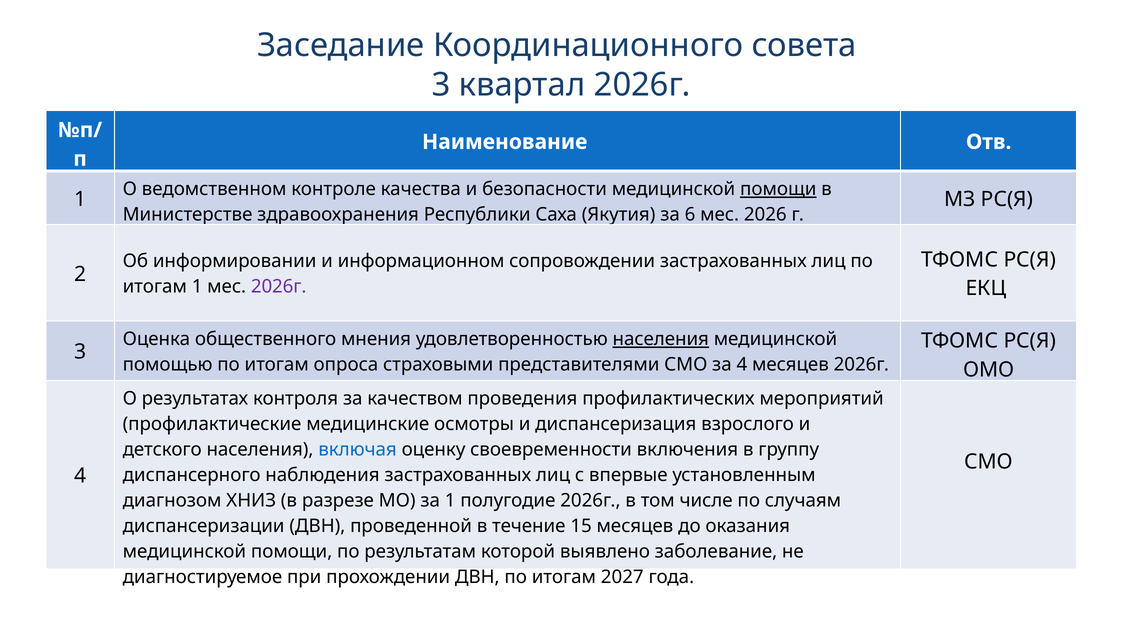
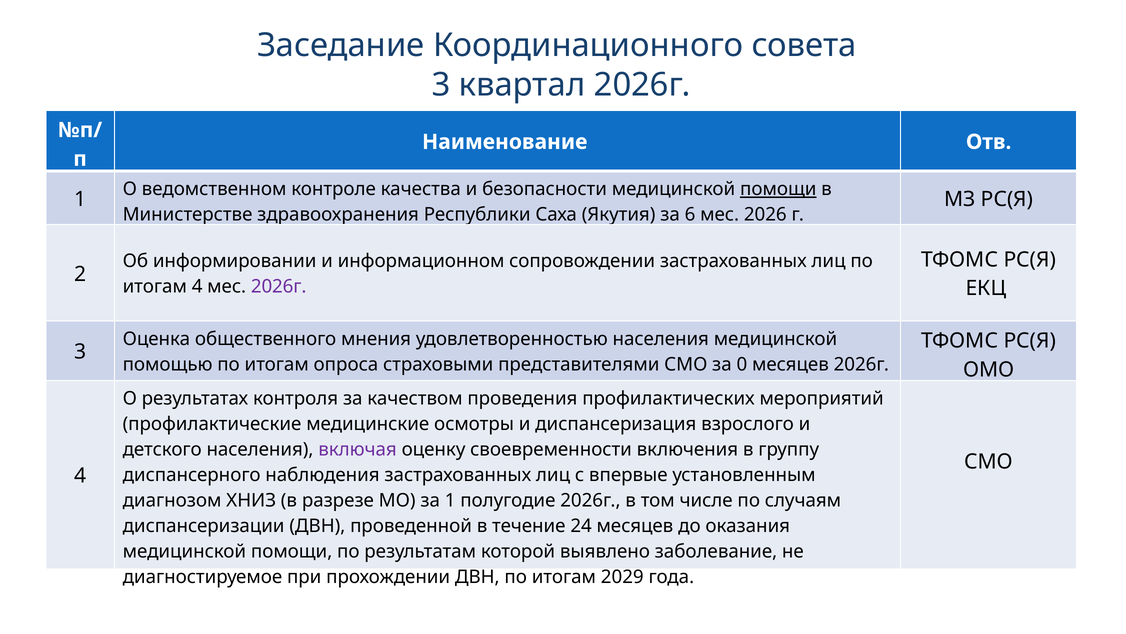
итогам 1: 1 -> 4
населения at (661, 339) underline: present -> none
за 4: 4 -> 0
включая colour: blue -> purple
15: 15 -> 24
2027: 2027 -> 2029
